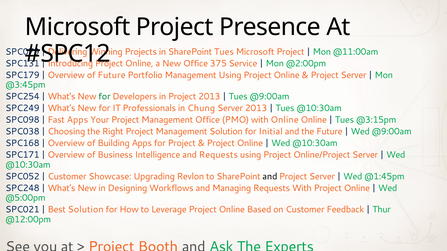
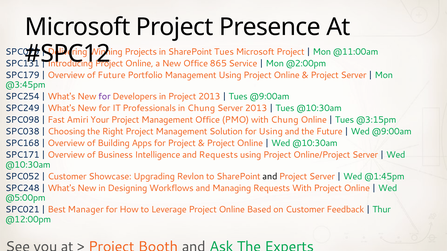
375: 375 -> 865
for at (104, 97) colour: green -> purple
Fast Apps: Apps -> Amiri
with Online: Online -> Chung
for Initial: Initial -> Using
Best Solution: Solution -> Manager
